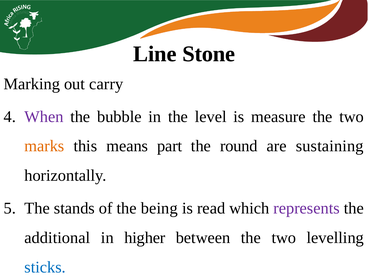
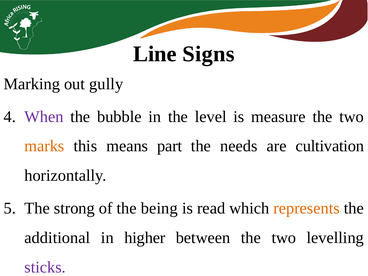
Stone: Stone -> Signs
carry: carry -> gully
round: round -> needs
sustaining: sustaining -> cultivation
stands: stands -> strong
represents colour: purple -> orange
sticks colour: blue -> purple
